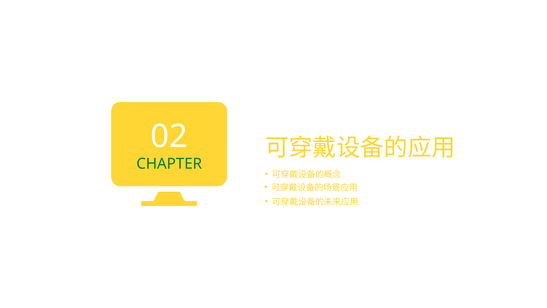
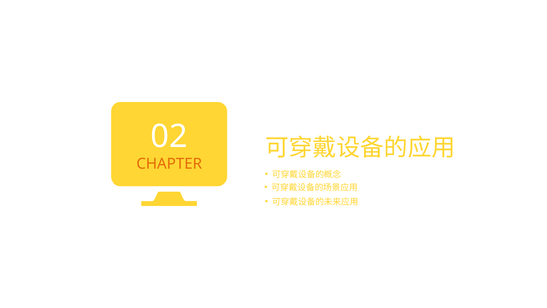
CHAPTER colour: green -> orange
